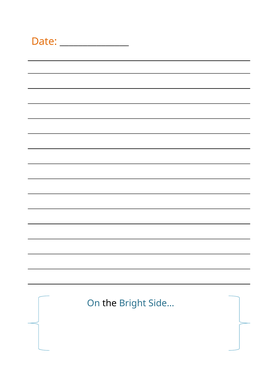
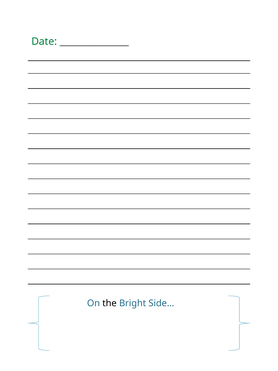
Date colour: orange -> green
